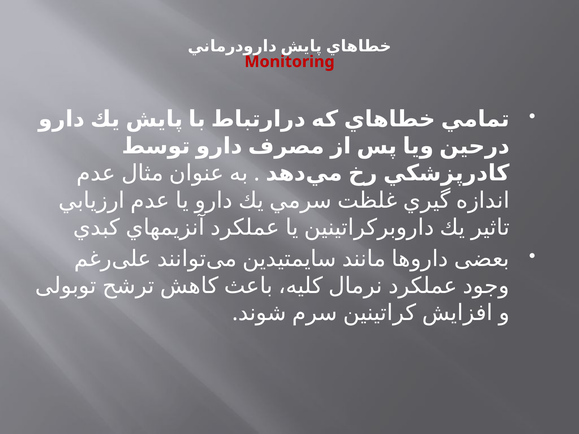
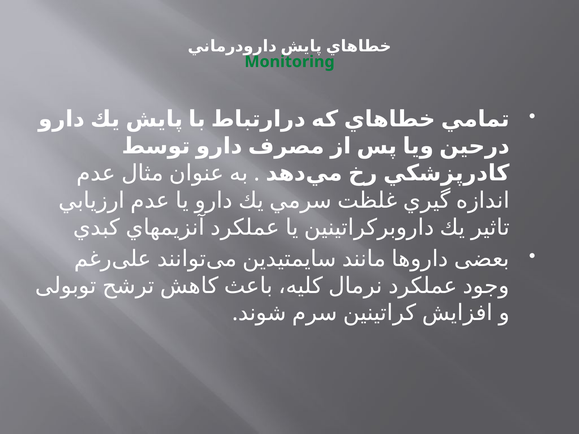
Monitoring colour: red -> green
